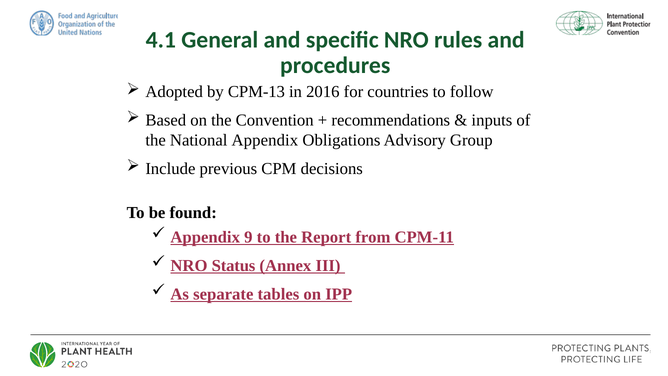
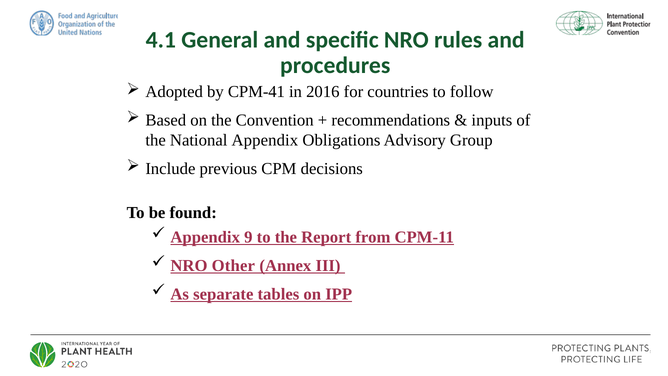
CPM-13: CPM-13 -> CPM-41
Status: Status -> Other
